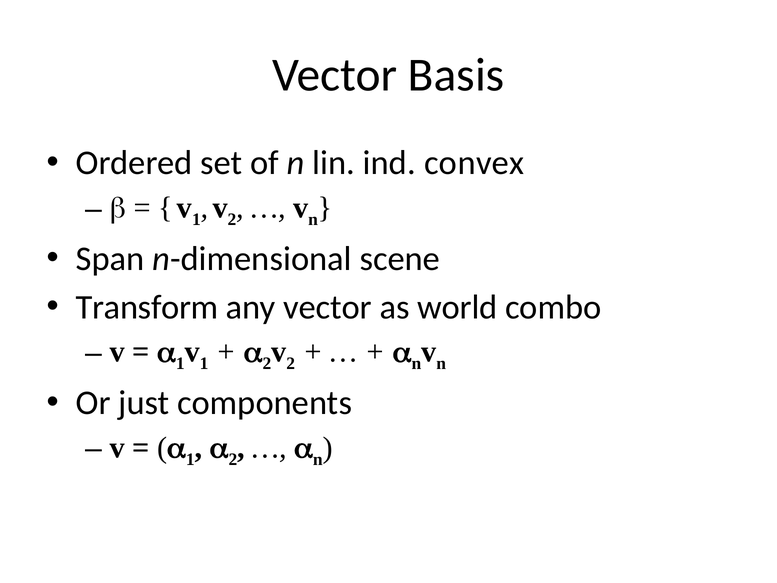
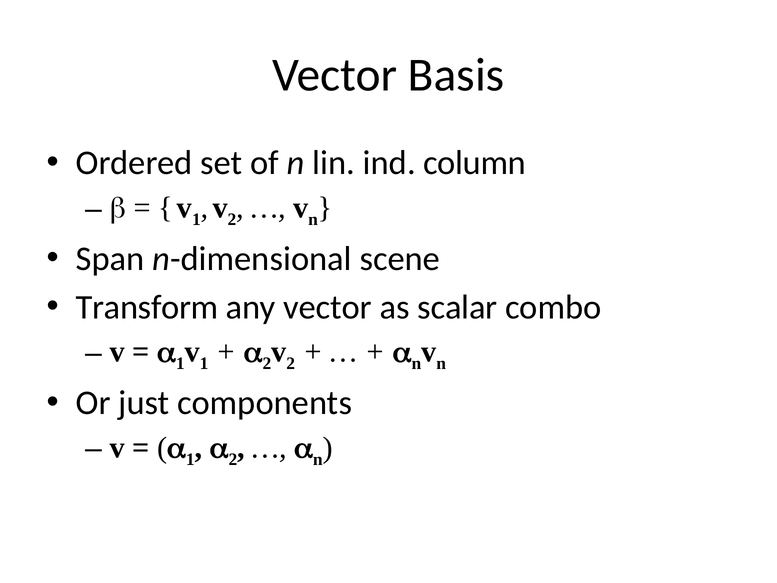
convex: convex -> column
world: world -> scalar
